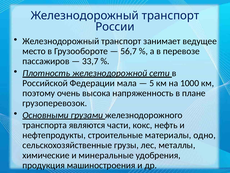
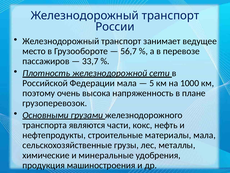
материалы одно: одно -> мала
